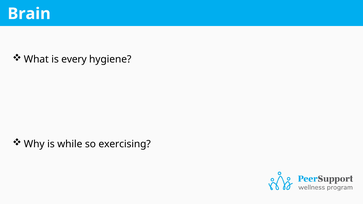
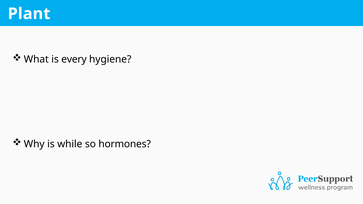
Brain: Brain -> Plant
exercising: exercising -> hormones
